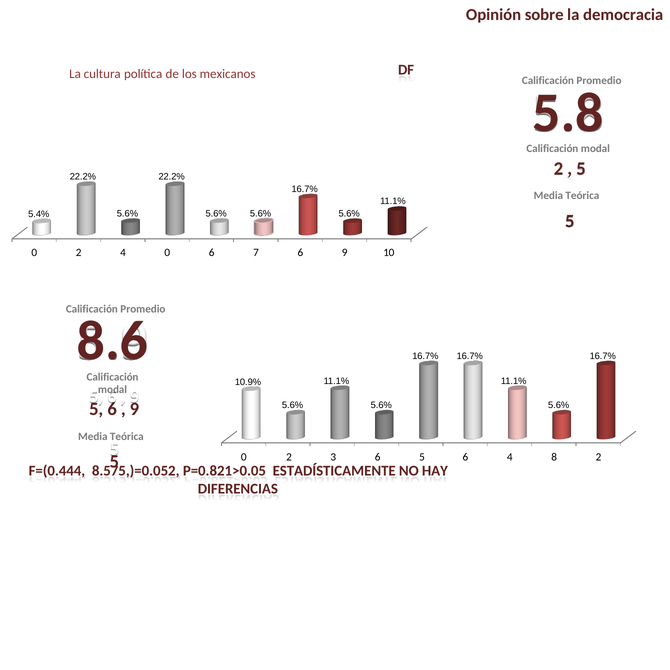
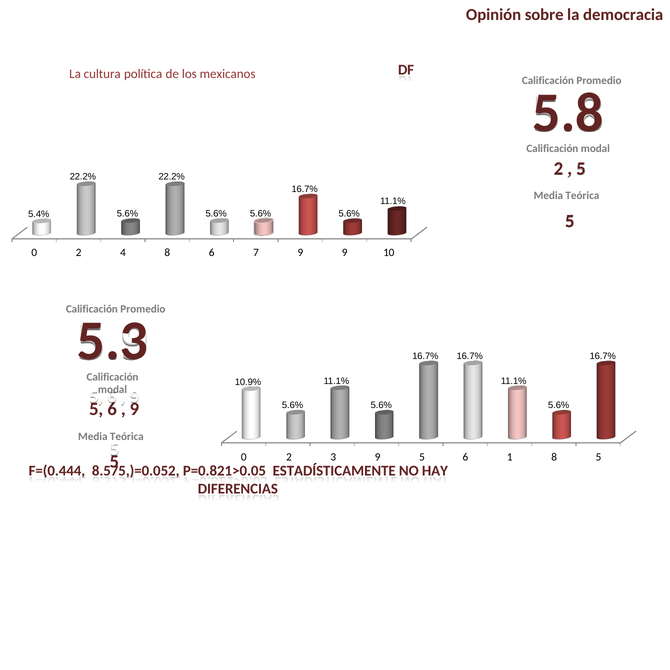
4 0: 0 -> 8
7 6: 6 -> 9
8.6: 8.6 -> 5.3
3 6: 6 -> 9
6 4: 4 -> 1
8 2: 2 -> 5
